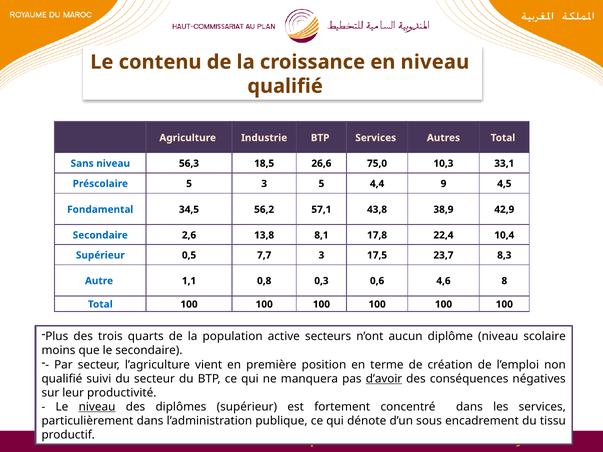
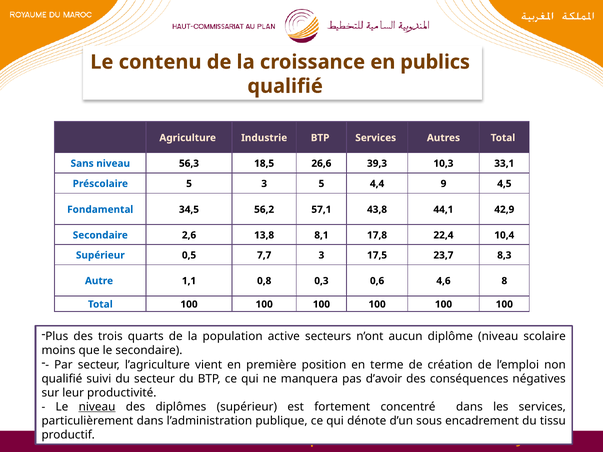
en niveau: niveau -> publics
75,0: 75,0 -> 39,3
38,9: 38,9 -> 44,1
d’avoir underline: present -> none
